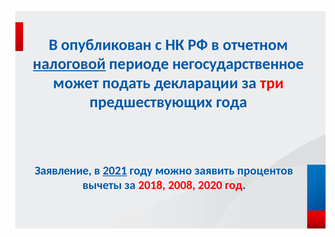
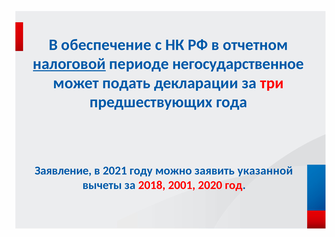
опубликован: опубликован -> обеспечение
2021 underline: present -> none
процентов: процентов -> указанной
2008: 2008 -> 2001
